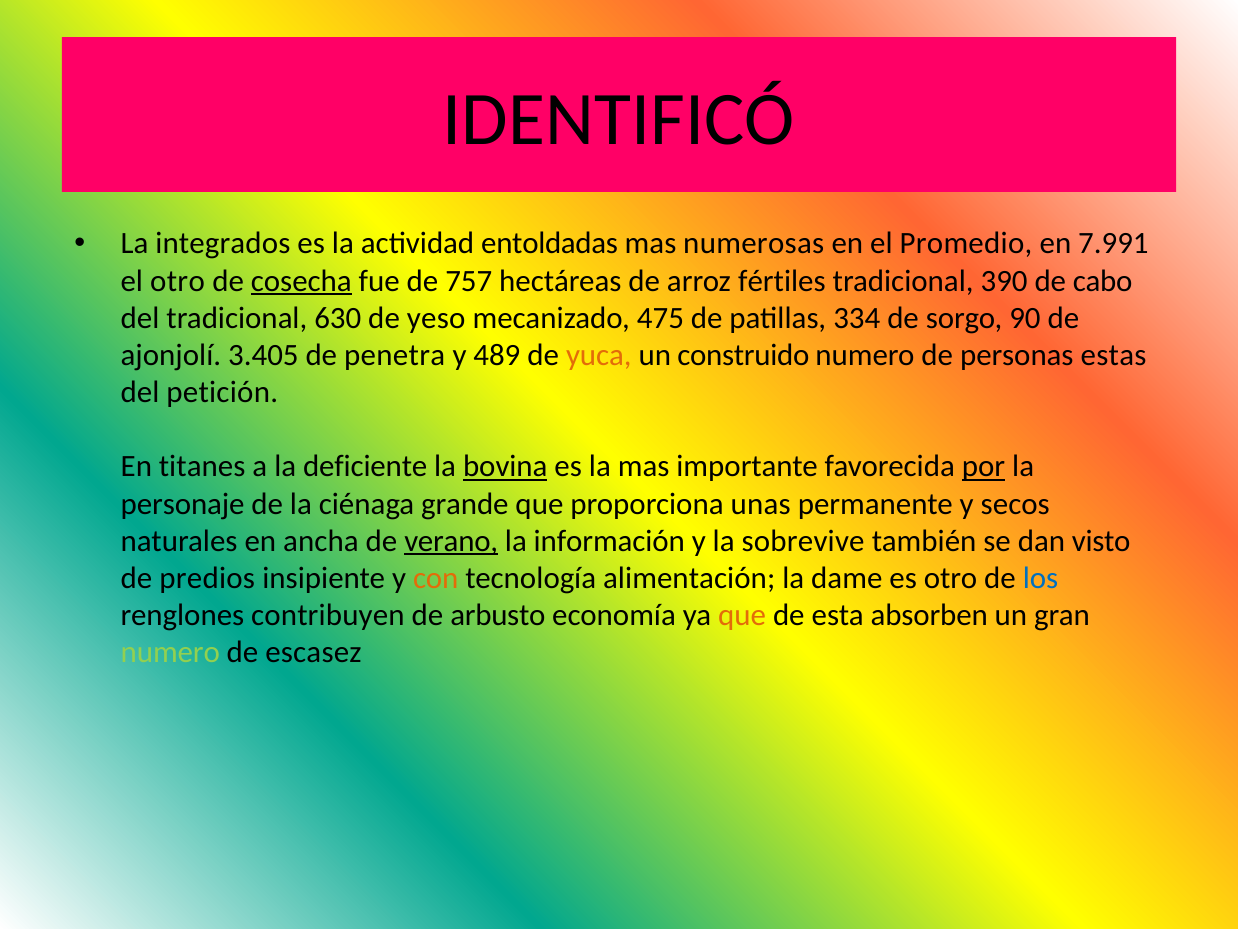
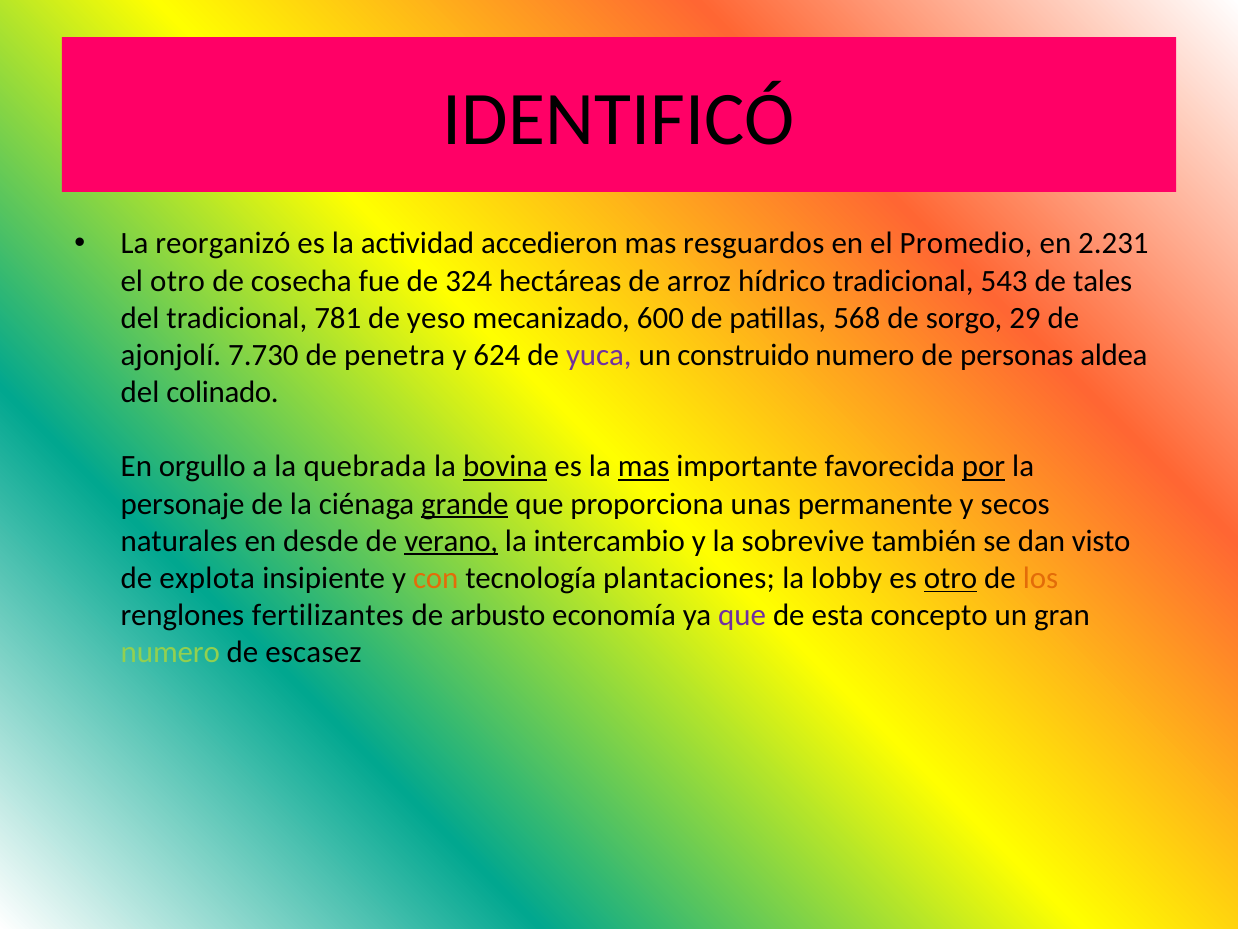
integrados: integrados -> reorganizó
entoldadas: entoldadas -> accedieron
numerosas: numerosas -> resguardos
7.991: 7.991 -> 2.231
cosecha underline: present -> none
757: 757 -> 324
fértiles: fértiles -> hídrico
390: 390 -> 543
cabo: cabo -> tales
630: 630 -> 781
475: 475 -> 600
334: 334 -> 568
90: 90 -> 29
3.405: 3.405 -> 7.730
489: 489 -> 624
yuca colour: orange -> purple
estas: estas -> aldea
petición: petición -> colinado
titanes: titanes -> orgullo
deficiente: deficiente -> quebrada
mas at (644, 466) underline: none -> present
grande underline: none -> present
ancha: ancha -> desde
información: información -> intercambio
predios: predios -> explota
alimentación: alimentación -> plantaciones
dame: dame -> lobby
otro at (951, 578) underline: none -> present
los colour: blue -> orange
contribuyen: contribuyen -> fertilizantes
que at (742, 615) colour: orange -> purple
absorben: absorben -> concepto
